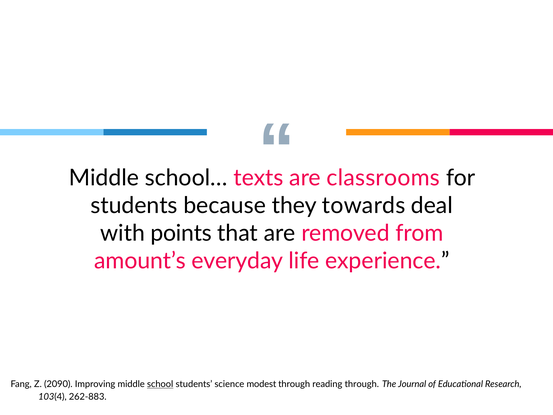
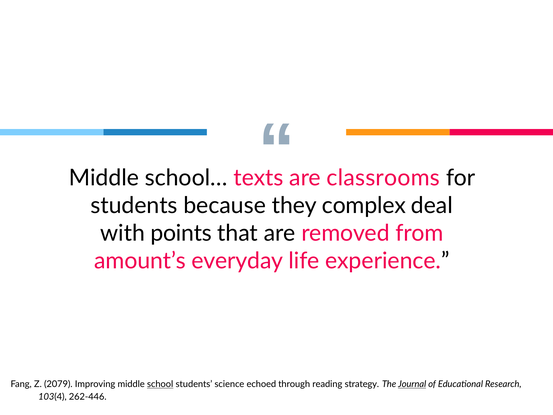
towards: towards -> complex
2090: 2090 -> 2079
modest: modest -> echoed
reading through: through -> strategy
Journal underline: none -> present
262-883: 262-883 -> 262-446
